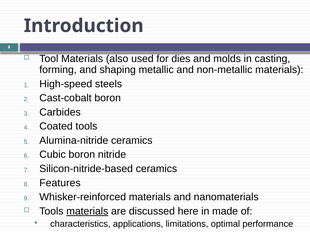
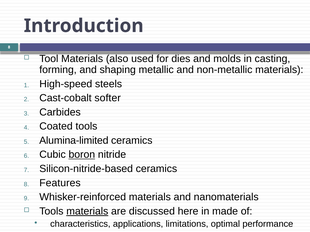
Cast-cobalt boron: boron -> softer
Alumina-nitride: Alumina-nitride -> Alumina-limited
boron at (82, 155) underline: none -> present
